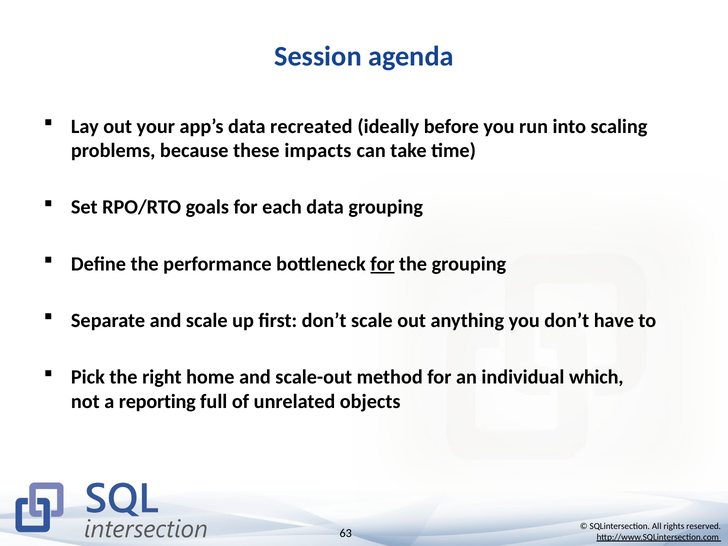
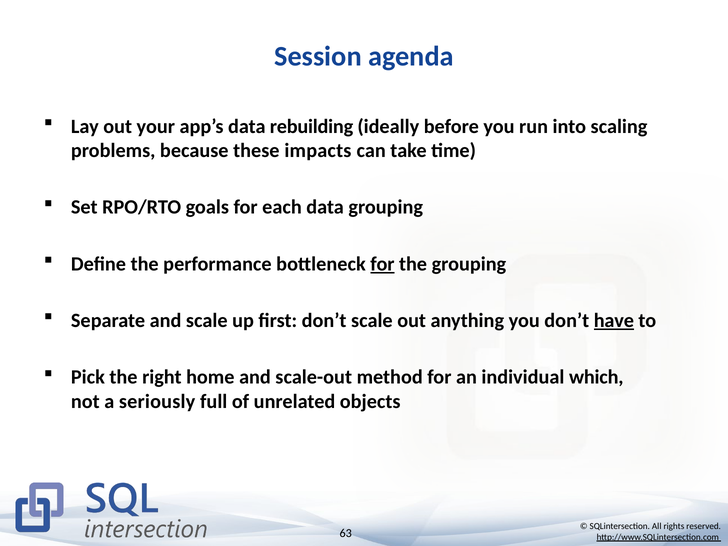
recreated: recreated -> rebuilding
have underline: none -> present
reporting: reporting -> seriously
